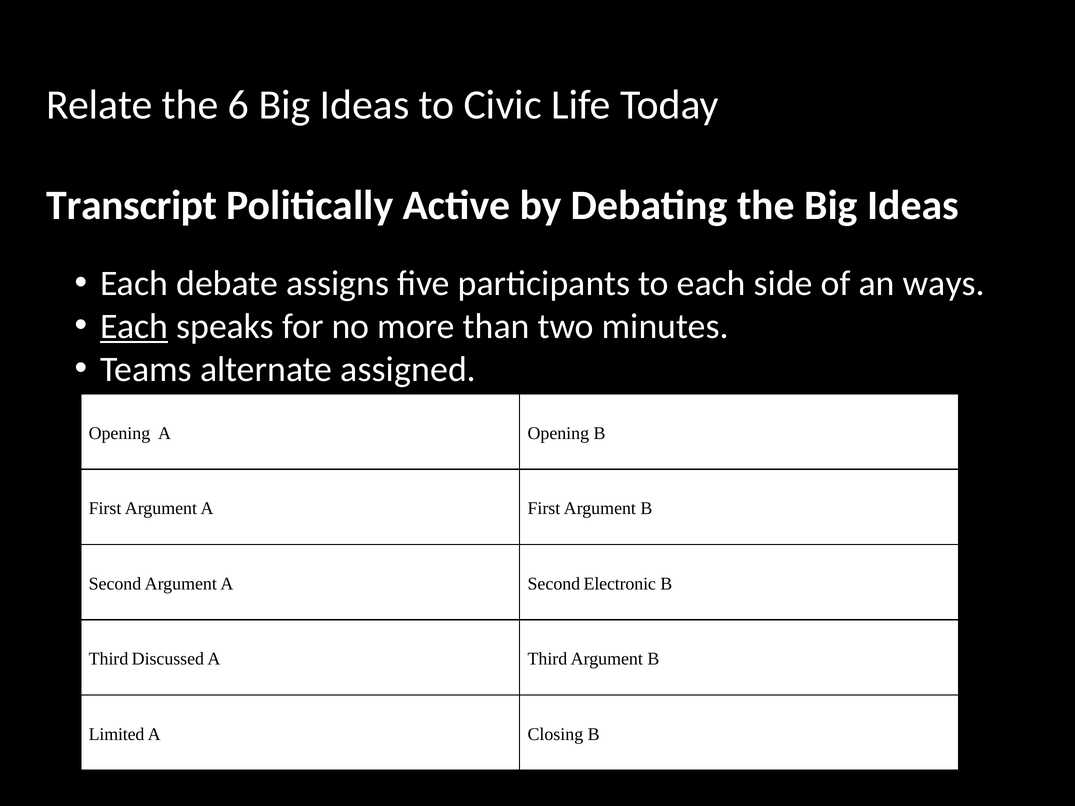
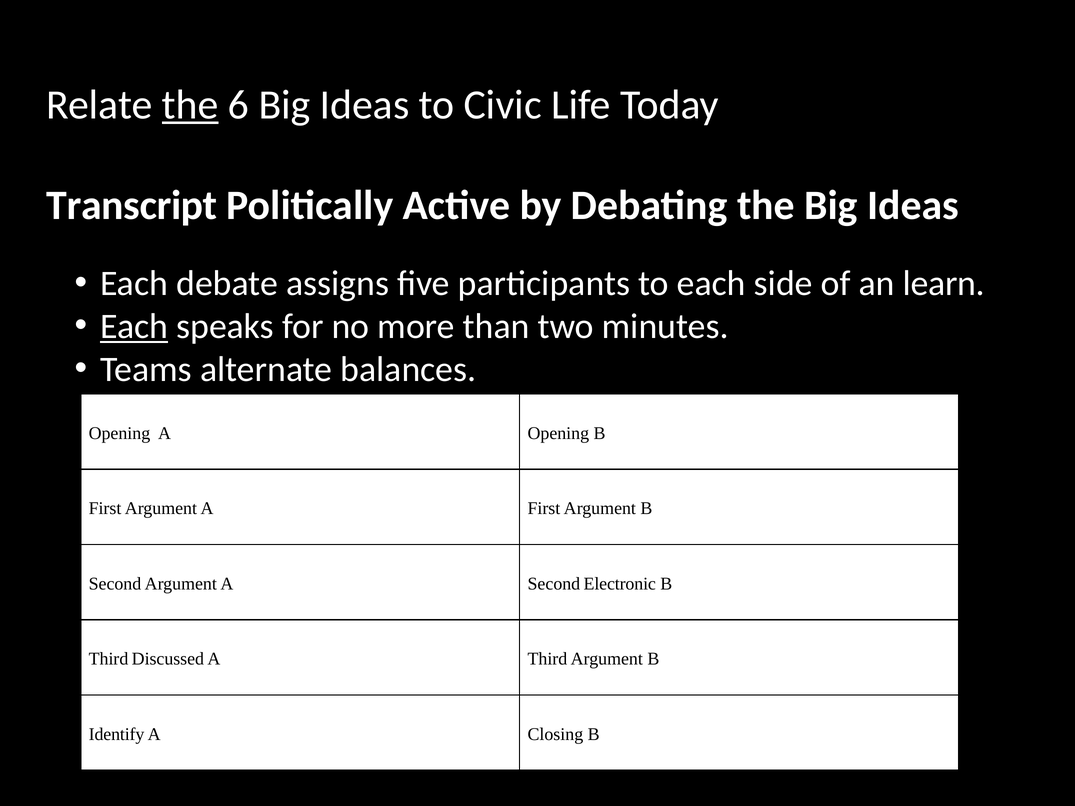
the at (190, 105) underline: none -> present
ways: ways -> learn
assigned: assigned -> balances
Limited: Limited -> Identify
